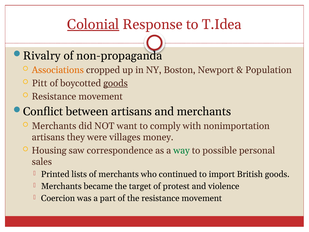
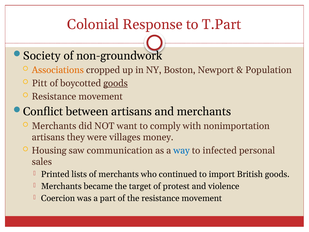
Colonial underline: present -> none
T.Idea: T.Idea -> T.Part
Rivalry: Rivalry -> Society
non-propaganda: non-propaganda -> non-groundwork
correspondence: correspondence -> communication
way colour: green -> blue
possible: possible -> infected
